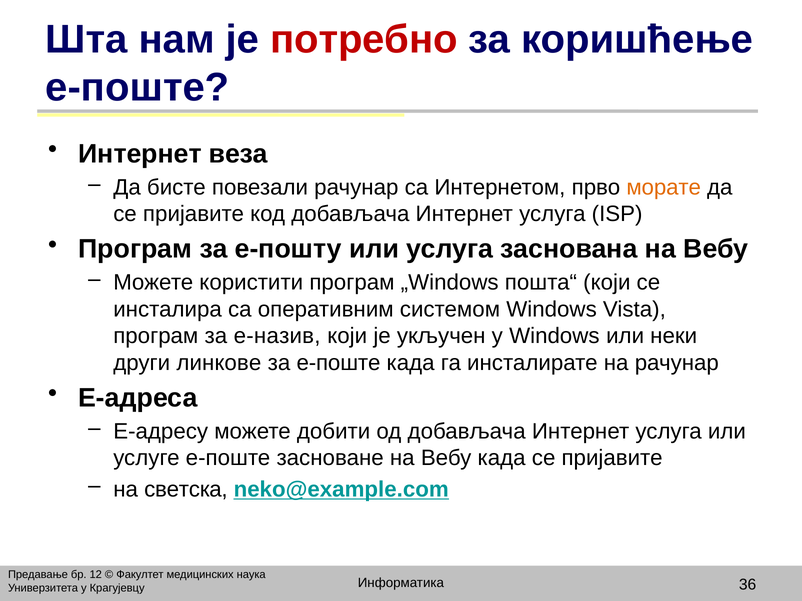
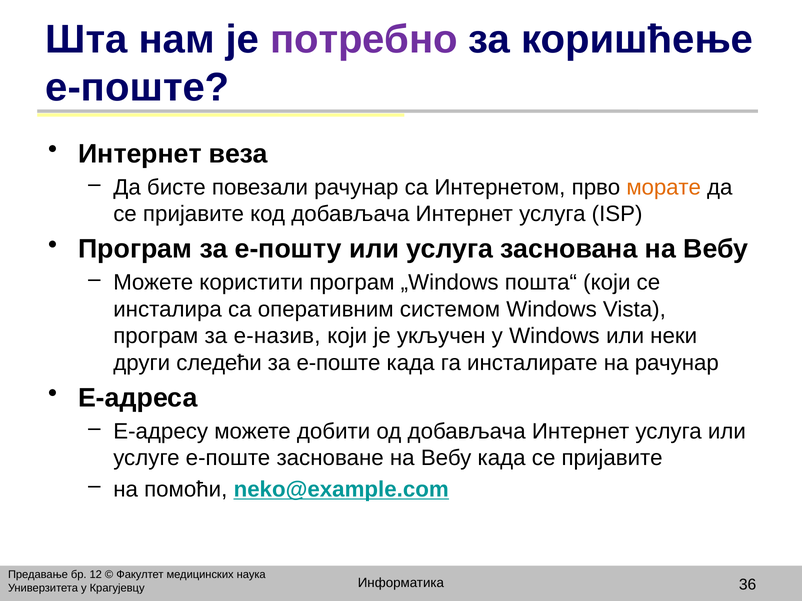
потребно colour: red -> purple
линкове: линкове -> следећи
светска: светска -> помоћи
